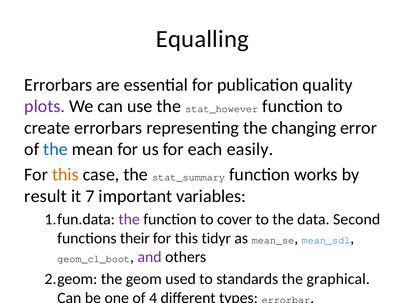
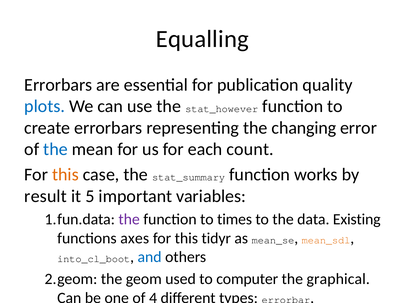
plots colour: purple -> blue
easily: easily -> count
7: 7 -> 5
cover: cover -> times
Second: Second -> Existing
their: their -> axes
mean_sdl colour: blue -> orange
geom_cl_boot: geom_cl_boot -> into_cl_boot
and colour: purple -> blue
standards: standards -> computer
